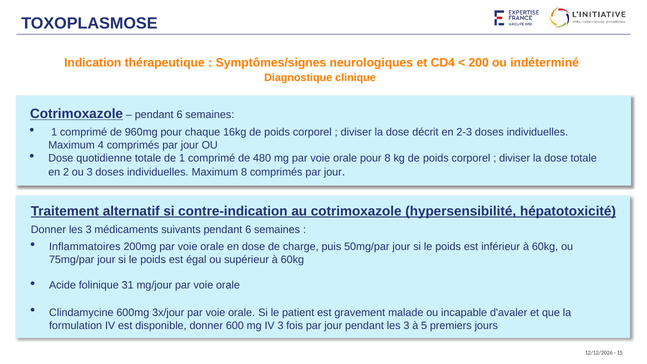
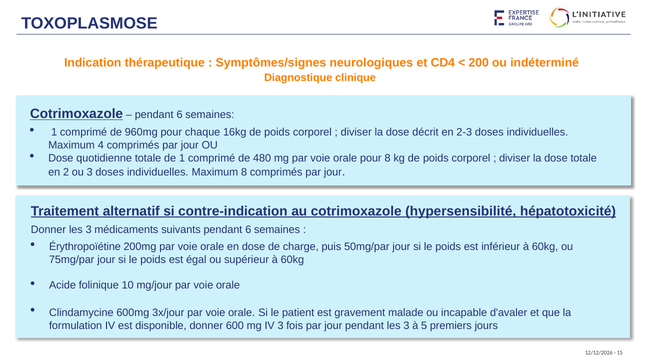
Inflammatoires: Inflammatoires -> Érythropoïétine
31: 31 -> 10
